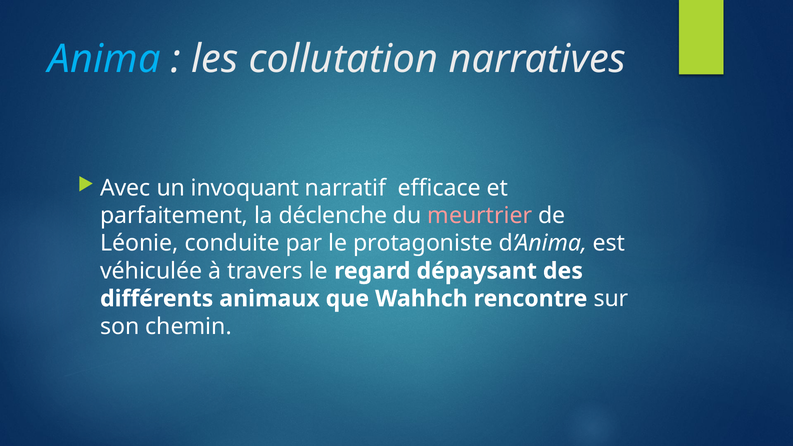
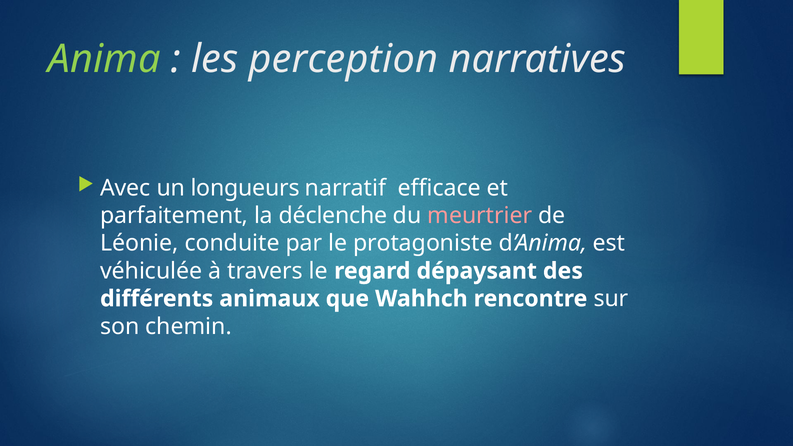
Anima colour: light blue -> light green
collutation: collutation -> perception
invoquant: invoquant -> longueurs
